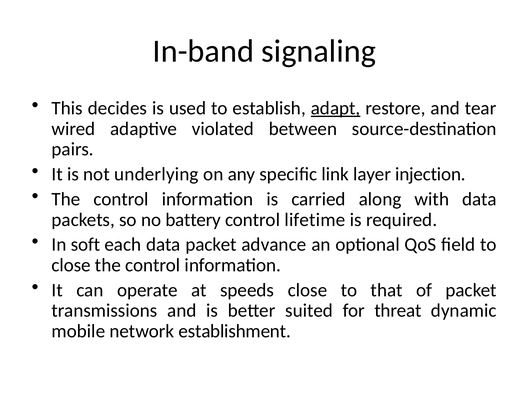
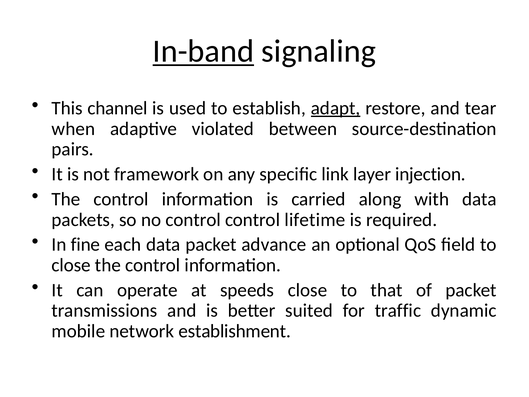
In-band underline: none -> present
decides: decides -> channel
wired: wired -> when
underlying: underlying -> framework
no battery: battery -> control
soft: soft -> fine
threat: threat -> traffic
